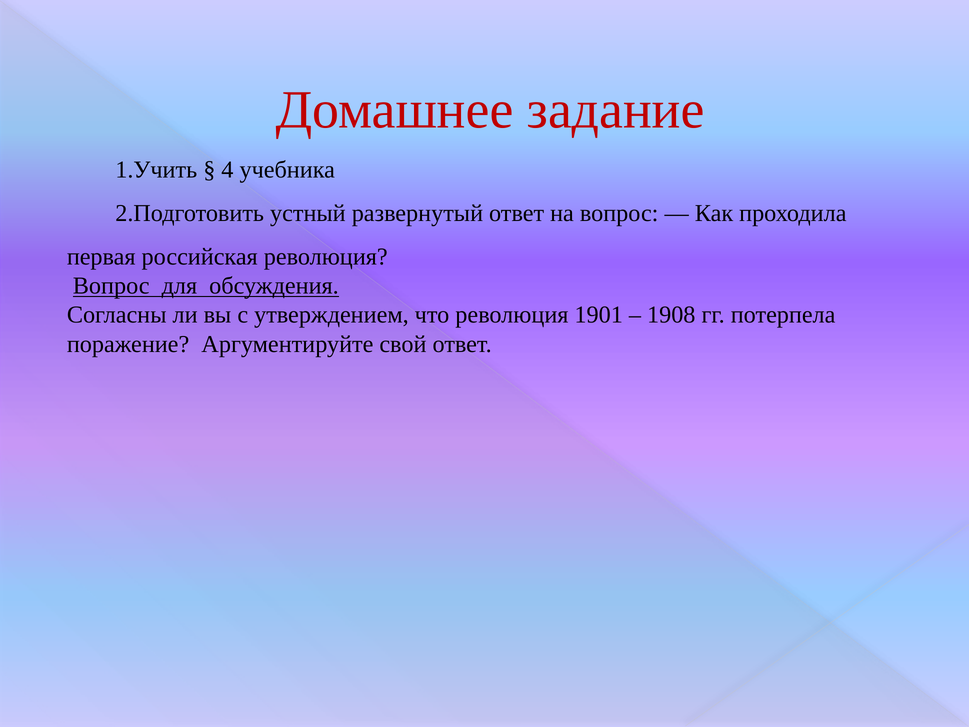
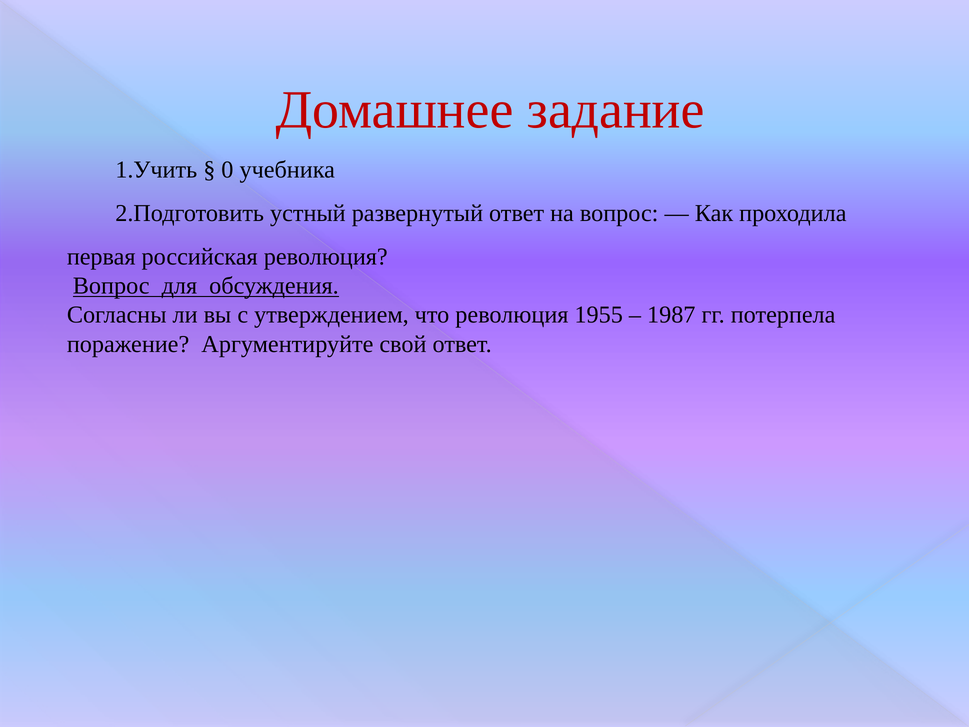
4: 4 -> 0
1901: 1901 -> 1955
1908: 1908 -> 1987
